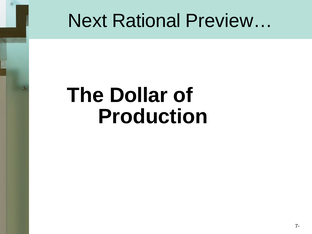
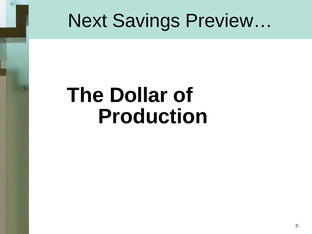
Rational: Rational -> Savings
